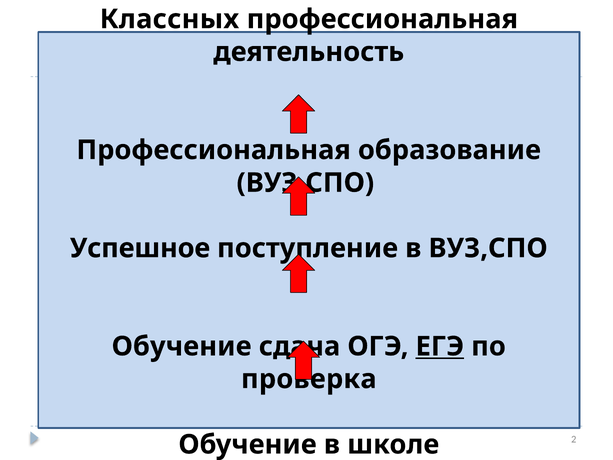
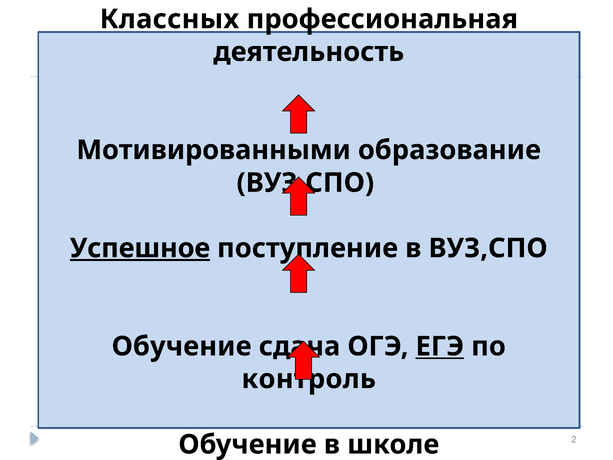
Профессиональная at (214, 150): Профессиональная -> Мотивированными
Успешное underline: none -> present
проверка: проверка -> контроль
